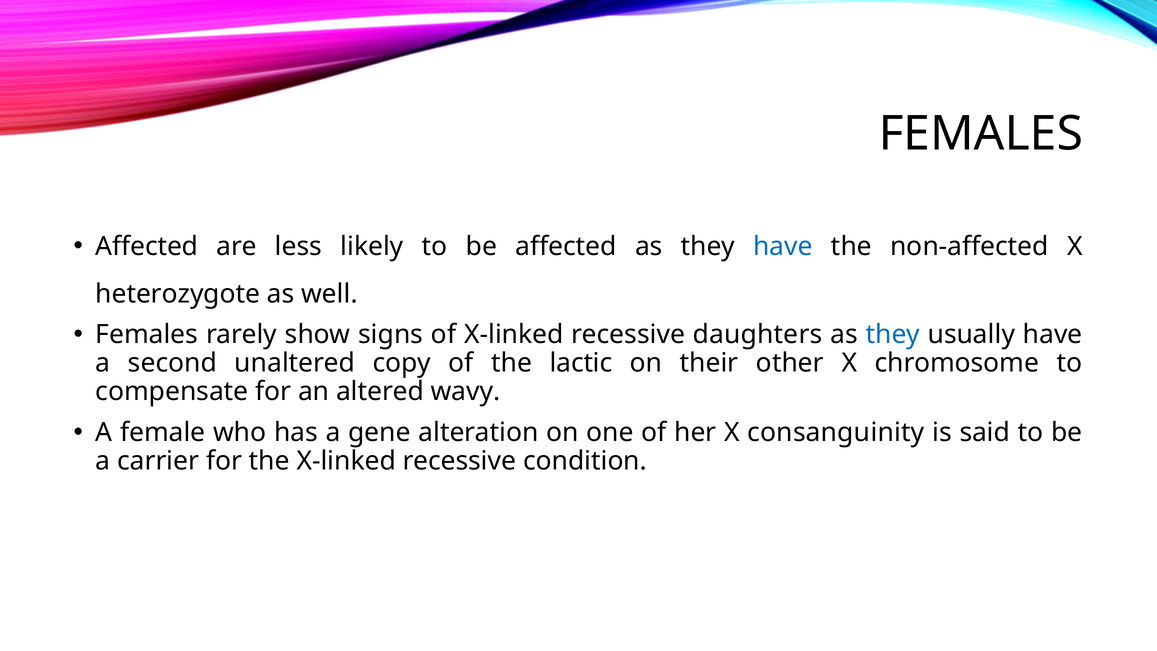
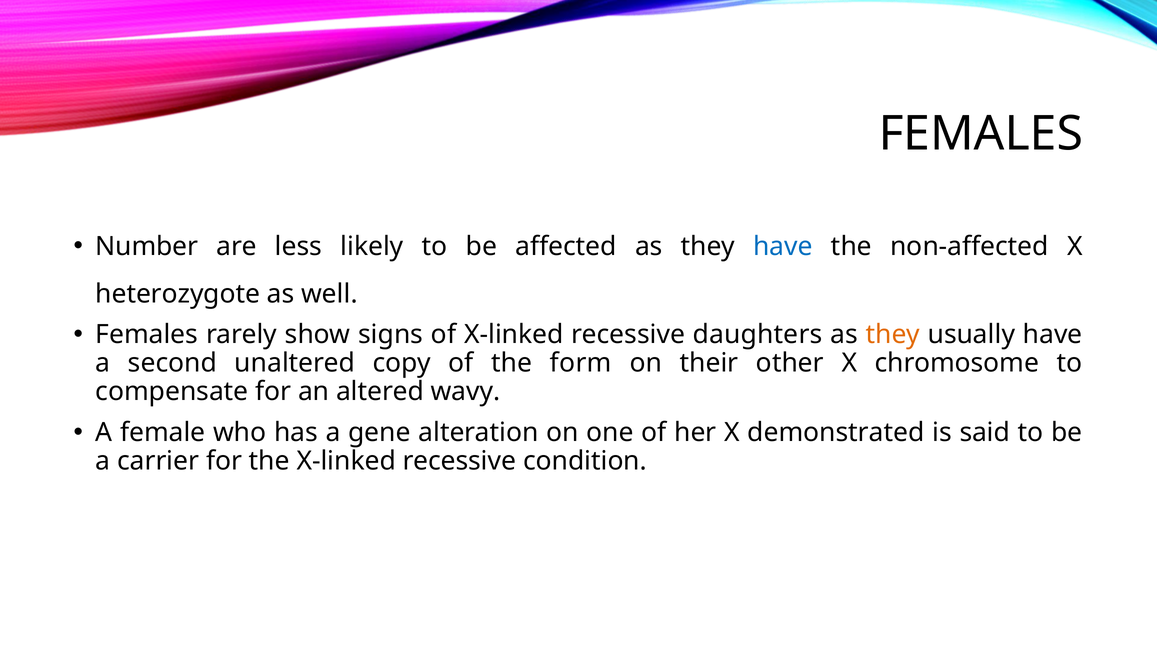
Affected at (147, 246): Affected -> Number
they at (893, 334) colour: blue -> orange
lactic: lactic -> form
consanguinity: consanguinity -> demonstrated
